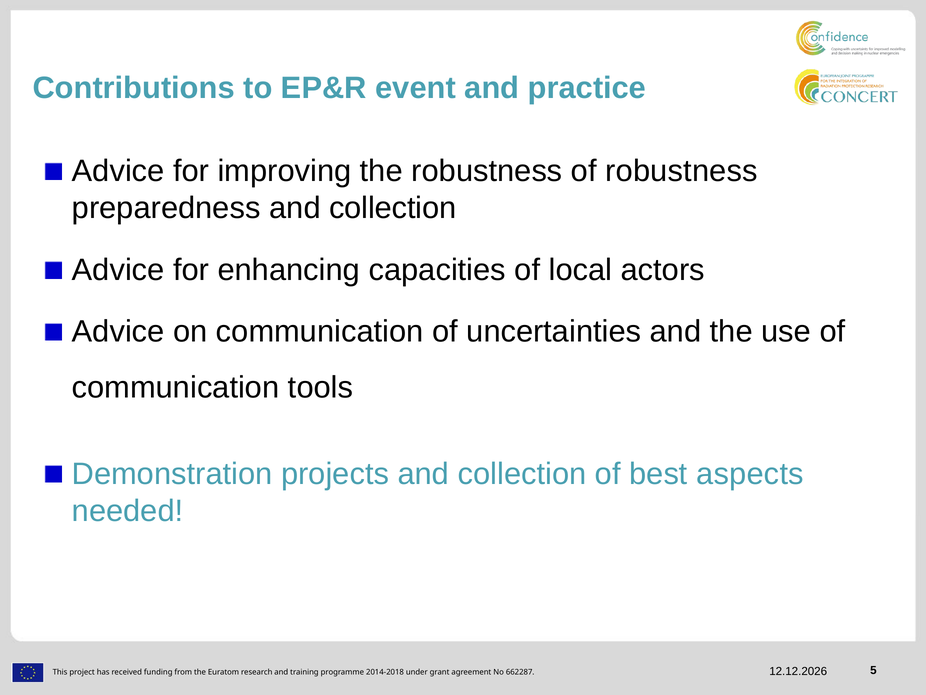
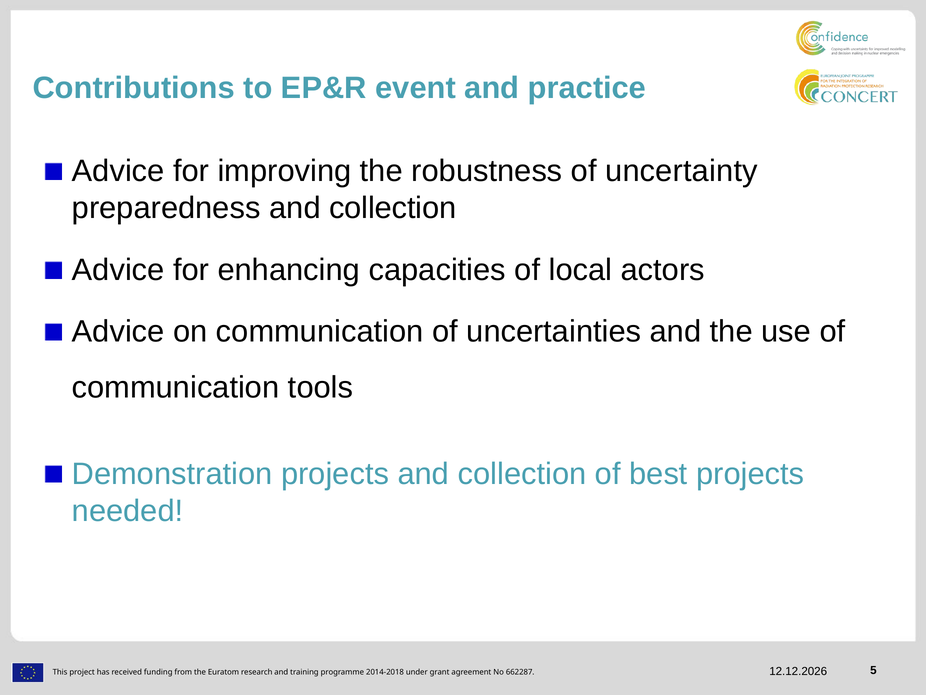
of robustness: robustness -> uncertainty
best aspects: aspects -> projects
